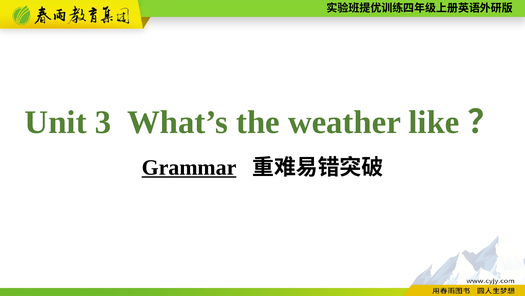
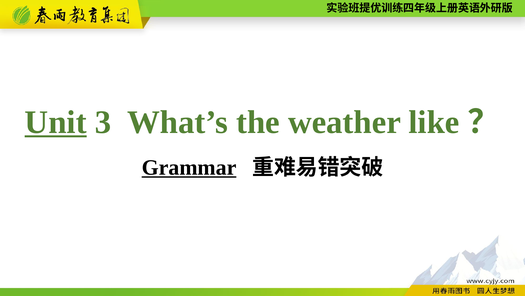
Unit underline: none -> present
